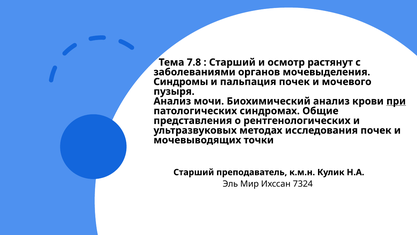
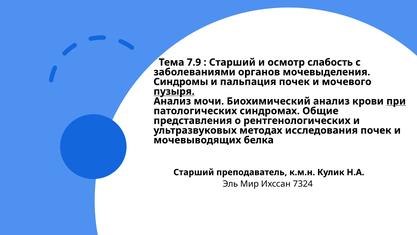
7.8: 7.8 -> 7.9
растянут: растянут -> слабость
пузыря underline: none -> present
точки: точки -> белка
